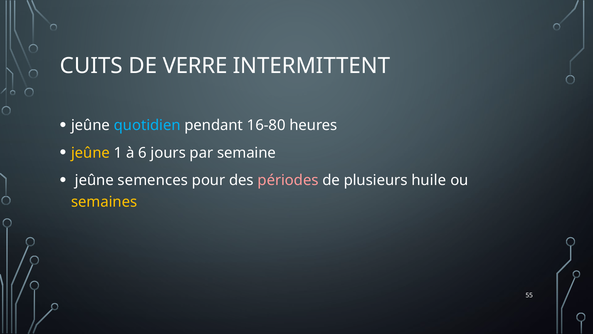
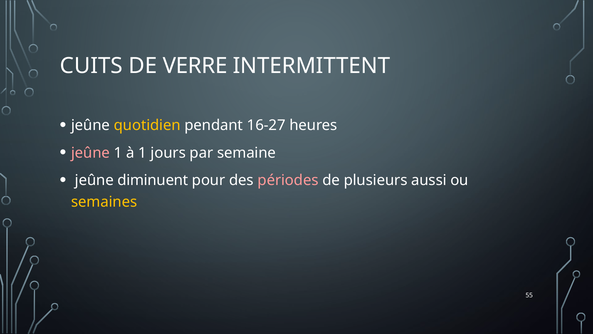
quotidien colour: light blue -> yellow
16-80: 16-80 -> 16-27
jeûne at (91, 153) colour: yellow -> pink
à 6: 6 -> 1
semences: semences -> diminuent
huile: huile -> aussi
